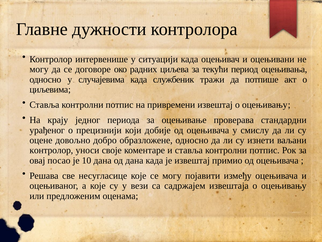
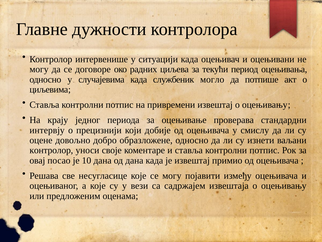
тражи: тражи -> могло
урађеног: урађеног -> интервју
